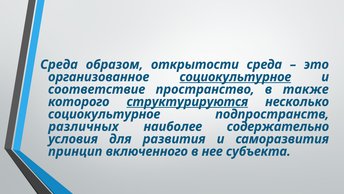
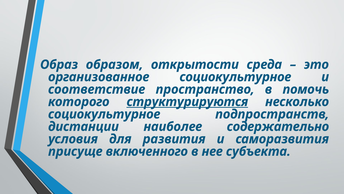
Среда at (59, 64): Среда -> Образ
социокультурное at (235, 77) underline: present -> none
также: также -> помочь
различных: различных -> дистанции
принцип: принцип -> присуще
